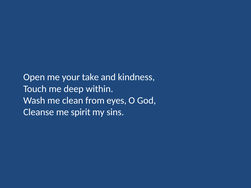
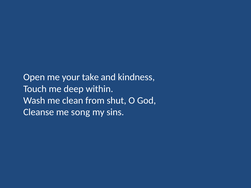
eyes: eyes -> shut
spirit: spirit -> song
